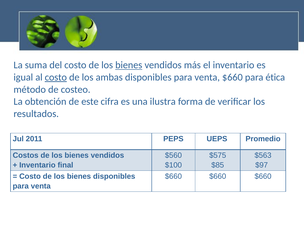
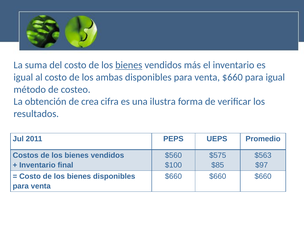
costo at (56, 77) underline: present -> none
para ética: ética -> igual
este: este -> crea
